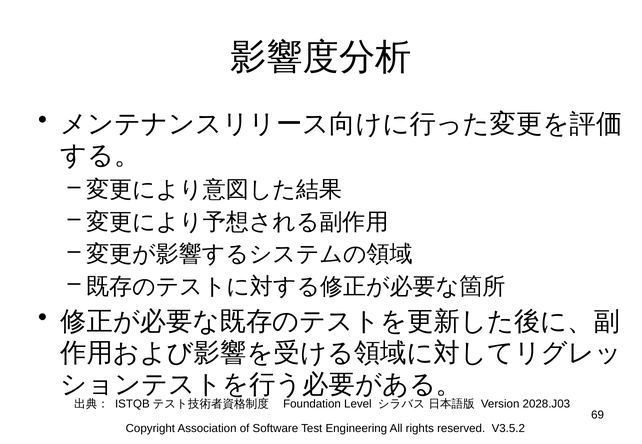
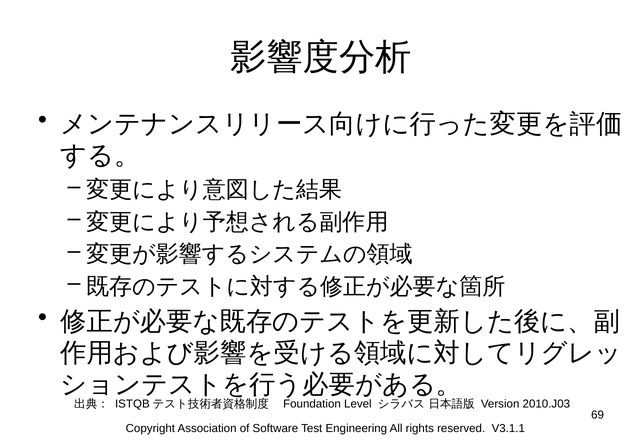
2028.J03: 2028.J03 -> 2010.J03
V3.5.2: V3.5.2 -> V3.1.1
